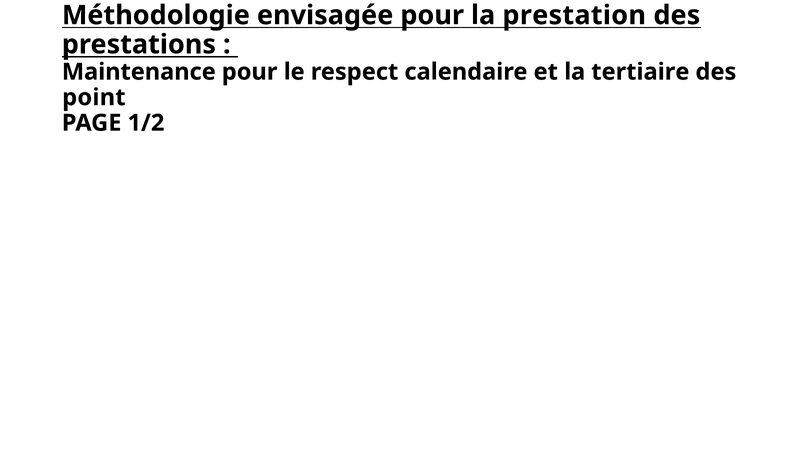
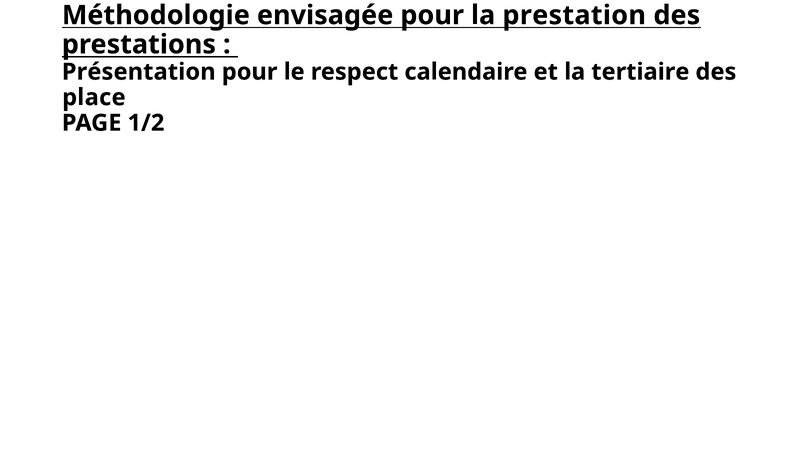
Maintenance: Maintenance -> Présentation
point: point -> place
